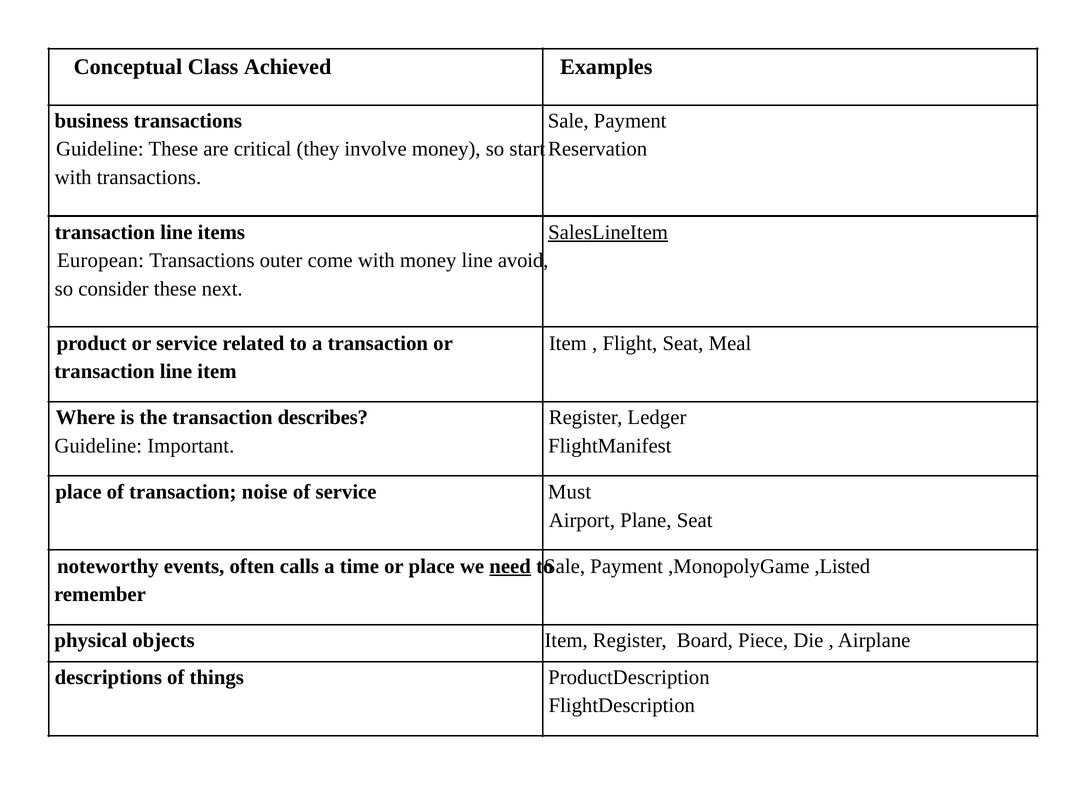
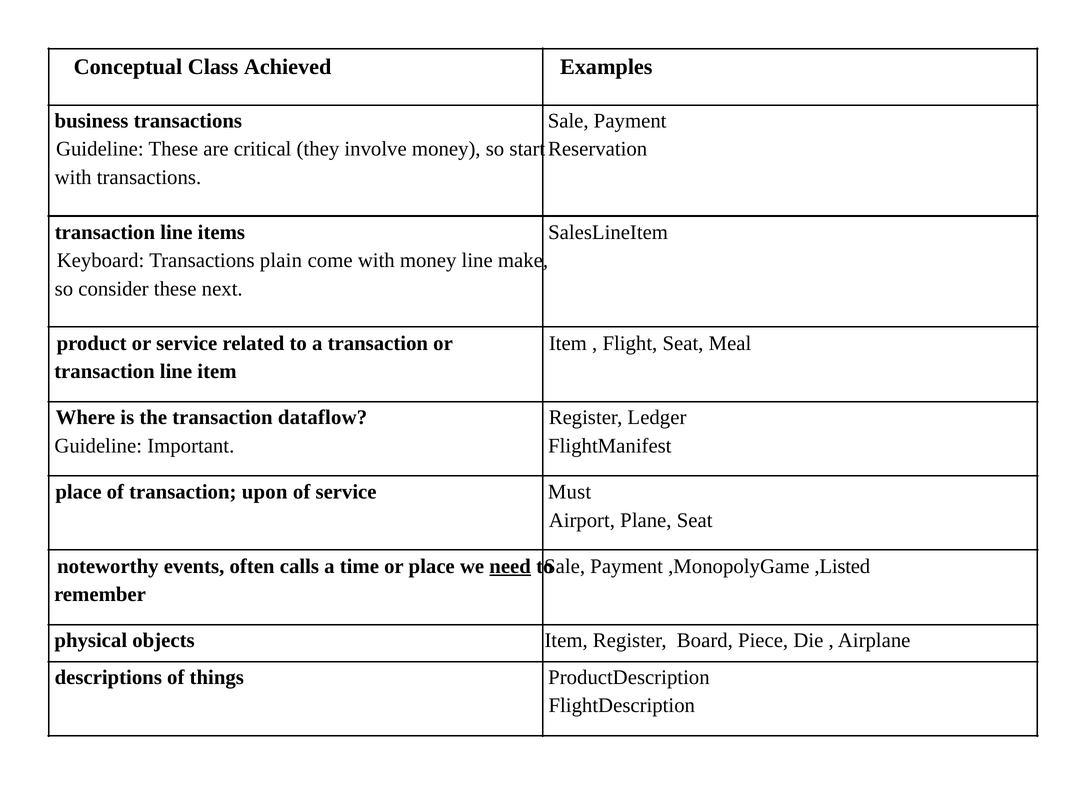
SalesLineItem underline: present -> none
European: European -> Keyboard
outer: outer -> plain
avoid: avoid -> make
describes: describes -> dataflow
noise: noise -> upon
